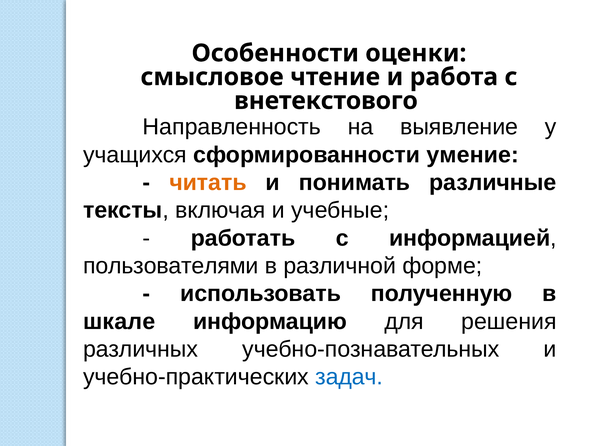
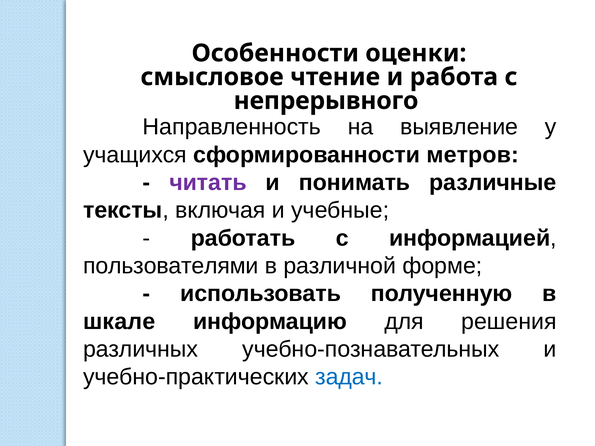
внетекстового: внетекстового -> непрерывного
умение: умение -> метров
читать colour: orange -> purple
